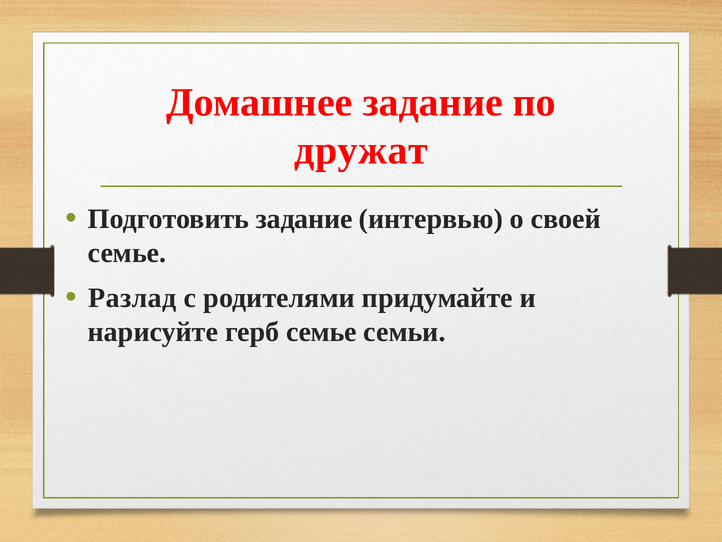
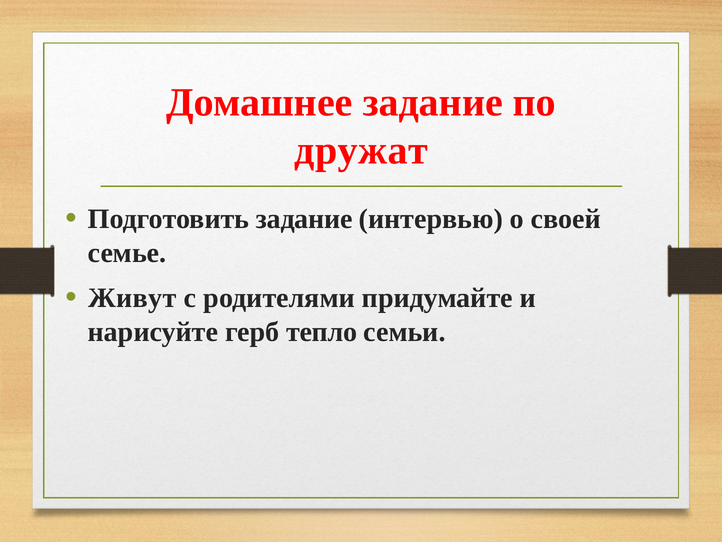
Разлад: Разлад -> Живут
герб семье: семье -> тепло
